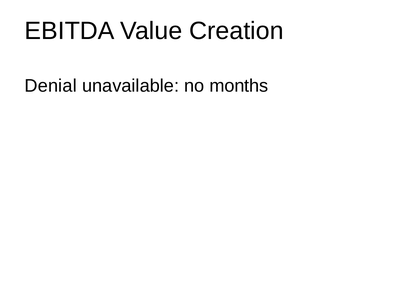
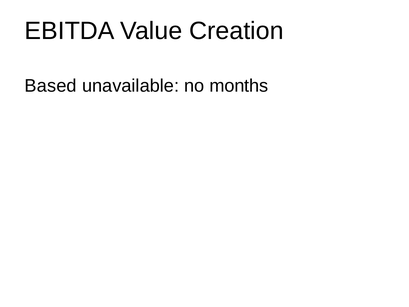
Denial: Denial -> Based
